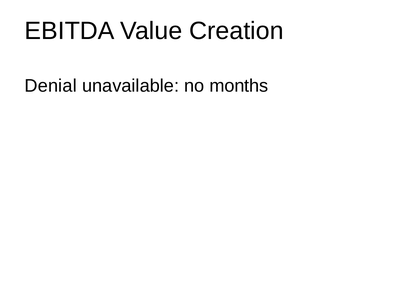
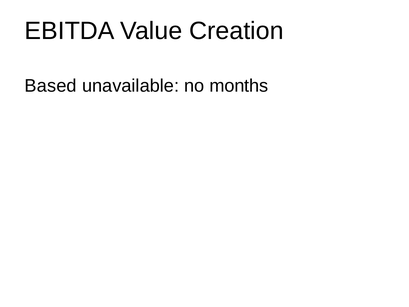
Denial: Denial -> Based
